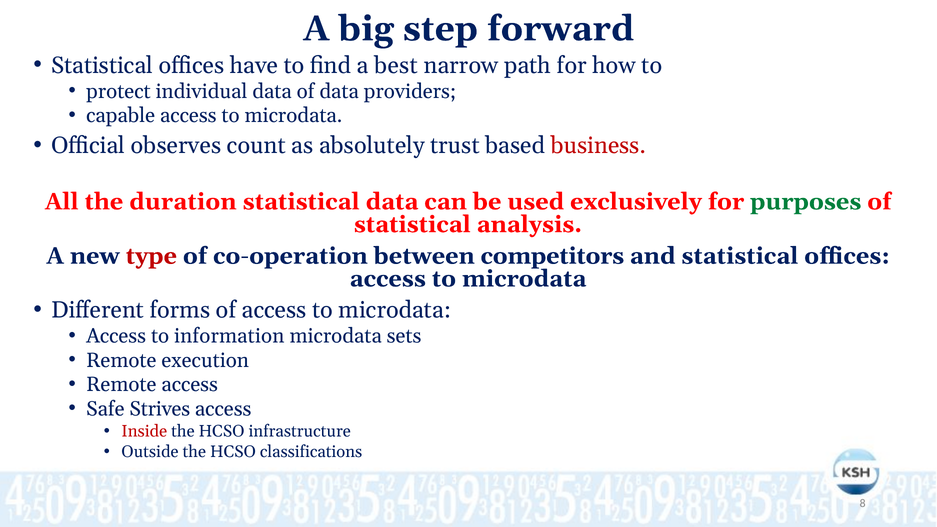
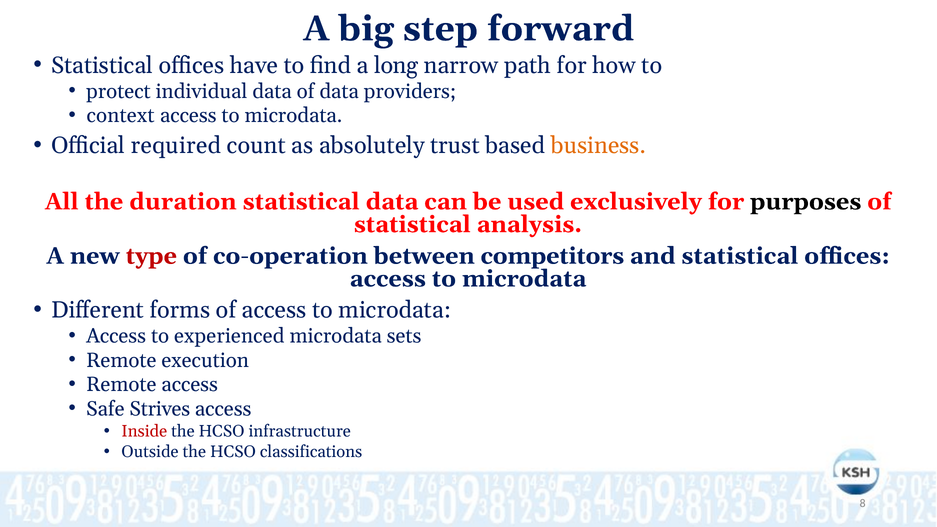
best: best -> long
capable: capable -> context
observes: observes -> required
business colour: red -> orange
purposes colour: green -> black
information: information -> experienced
